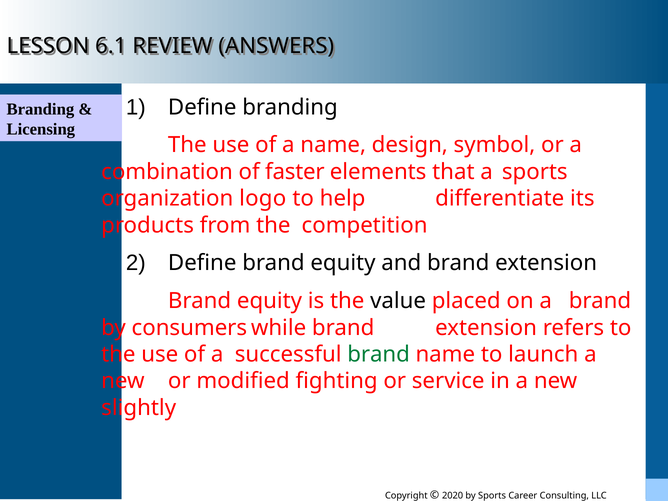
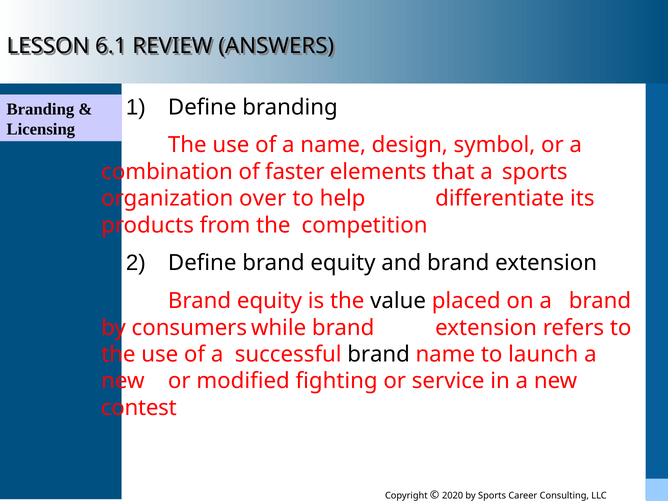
logo: logo -> over
brand at (379, 354) colour: green -> black
slightly: slightly -> contest
